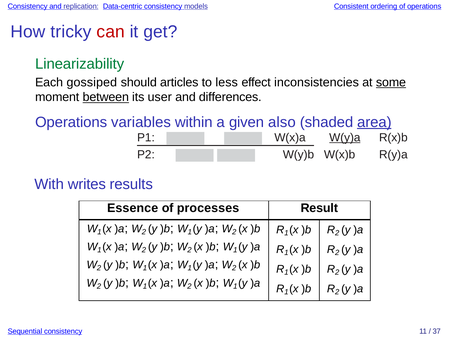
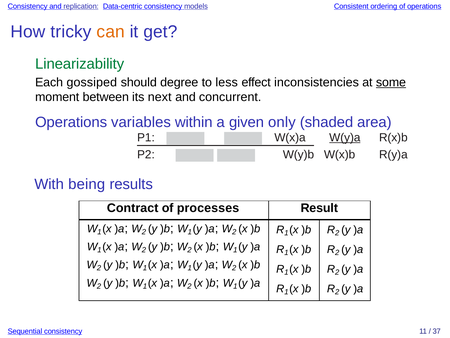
can colour: red -> orange
articles: articles -> degree
between underline: present -> none
user: user -> next
differences: differences -> concurrent
also: also -> only
area underline: present -> none
writes: writes -> being
Essence: Essence -> Contract
